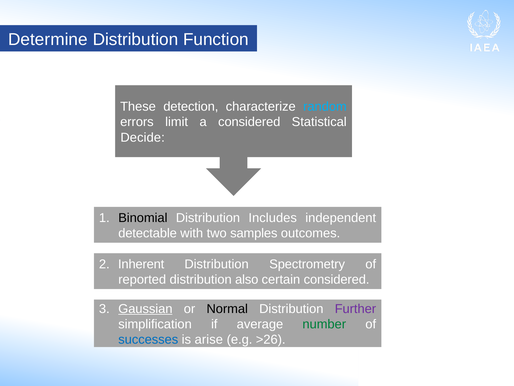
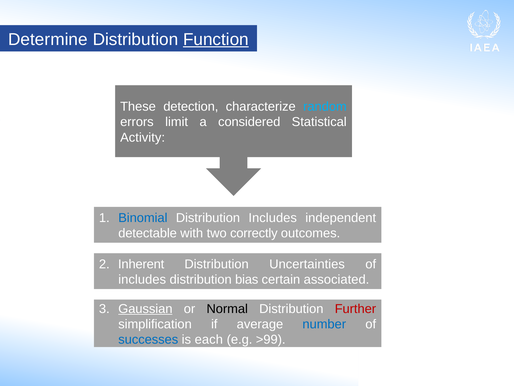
Function underline: none -> present
Decide: Decide -> Activity
Binomial colour: black -> blue
samples: samples -> correctly
Spectrometry: Spectrometry -> Uncertainties
reported at (142, 279): reported -> includes
also: also -> bias
certain considered: considered -> associated
Further colour: purple -> red
number colour: green -> blue
arise: arise -> each
>26: >26 -> >99
